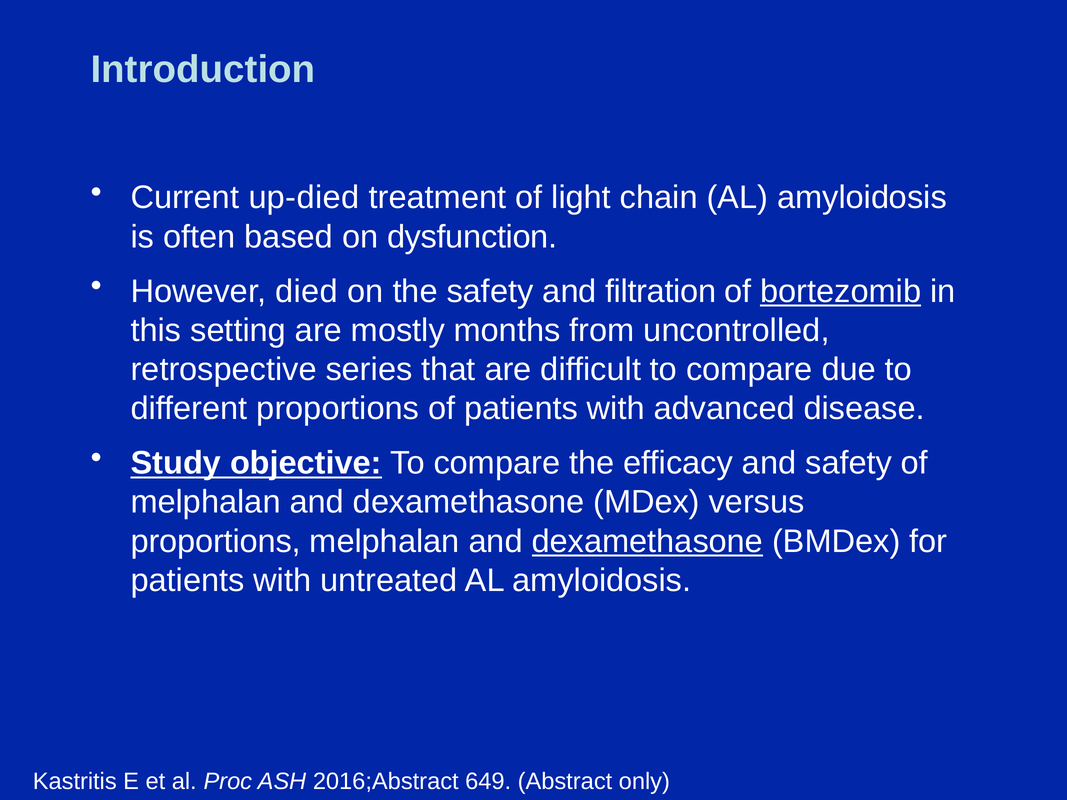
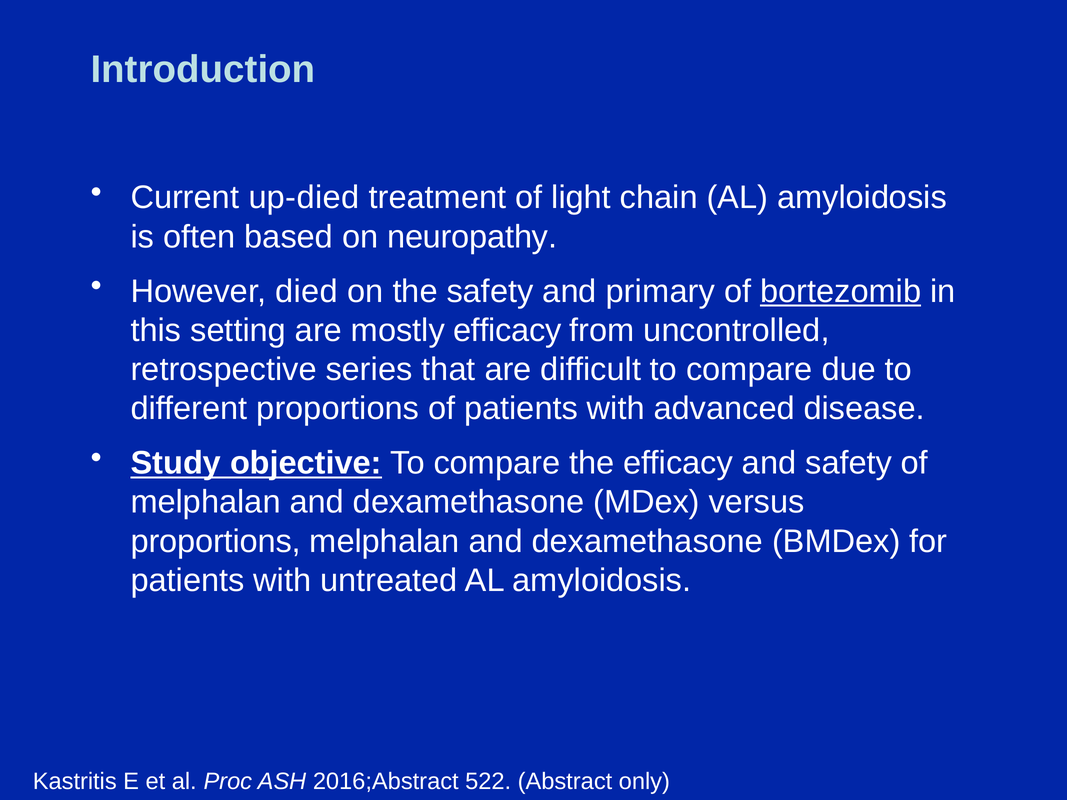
dysfunction: dysfunction -> neuropathy
filtration: filtration -> primary
mostly months: months -> efficacy
dexamethasone at (647, 541) underline: present -> none
649: 649 -> 522
